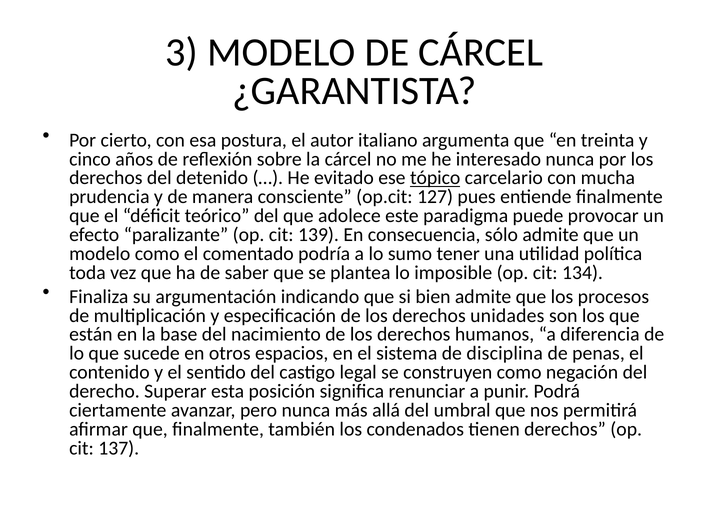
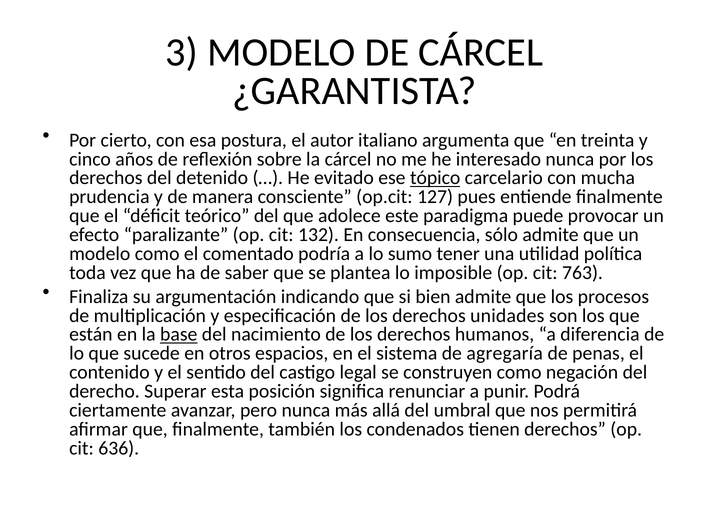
139: 139 -> 132
134: 134 -> 763
base underline: none -> present
disciplina: disciplina -> agregaría
137: 137 -> 636
